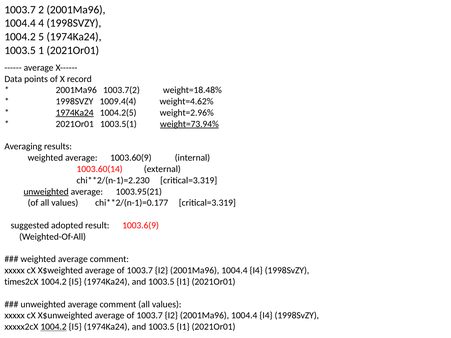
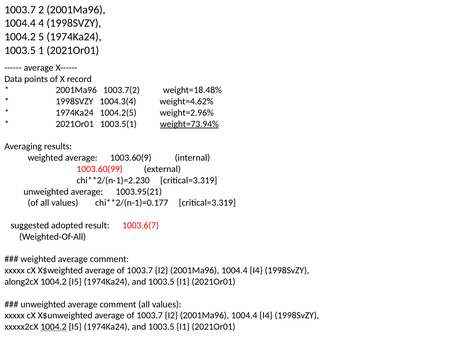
1009.4(4: 1009.4(4 -> 1004.3(4
1974Ka24 at (75, 113) underline: present -> none
1003.60(14: 1003.60(14 -> 1003.60(99
unweighted at (46, 192) underline: present -> none
1003.6(9: 1003.6(9 -> 1003.6(7
times2cX: times2cX -> along2cX
